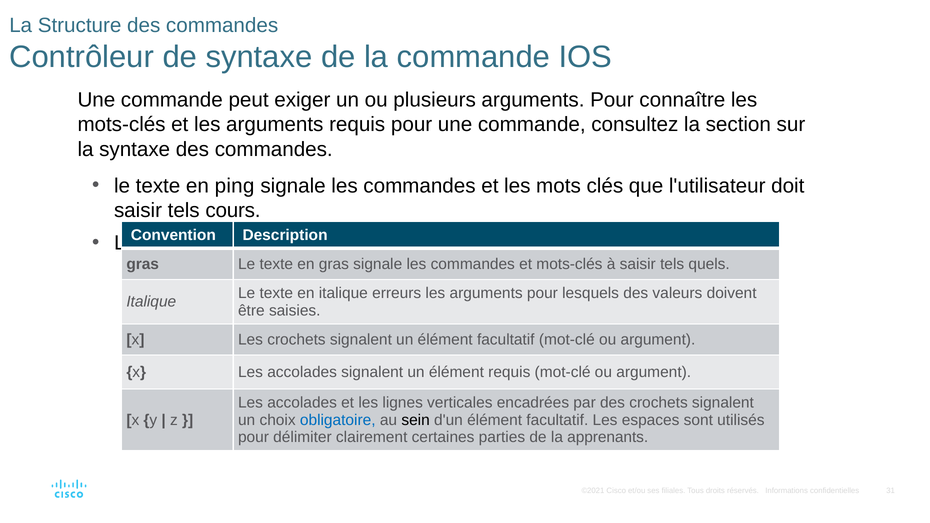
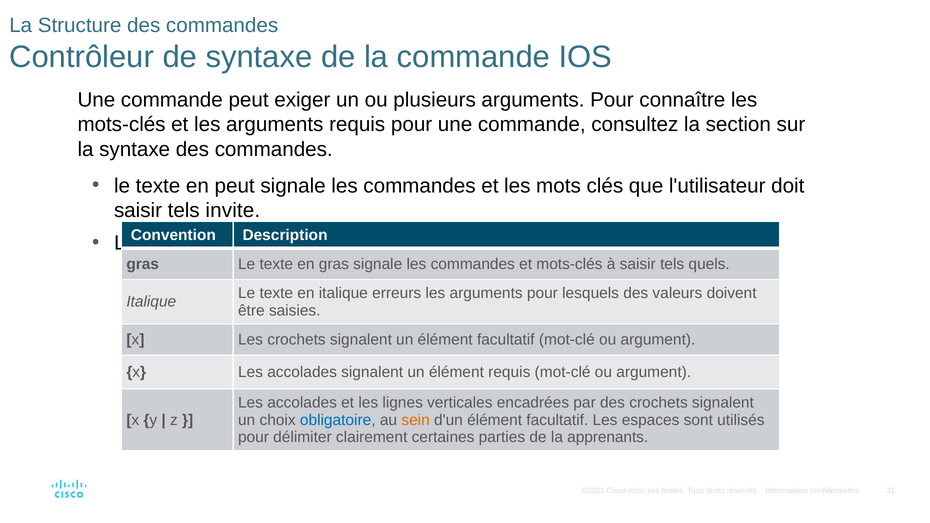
en ping: ping -> peut
cours: cours -> invite
sein colour: black -> orange
